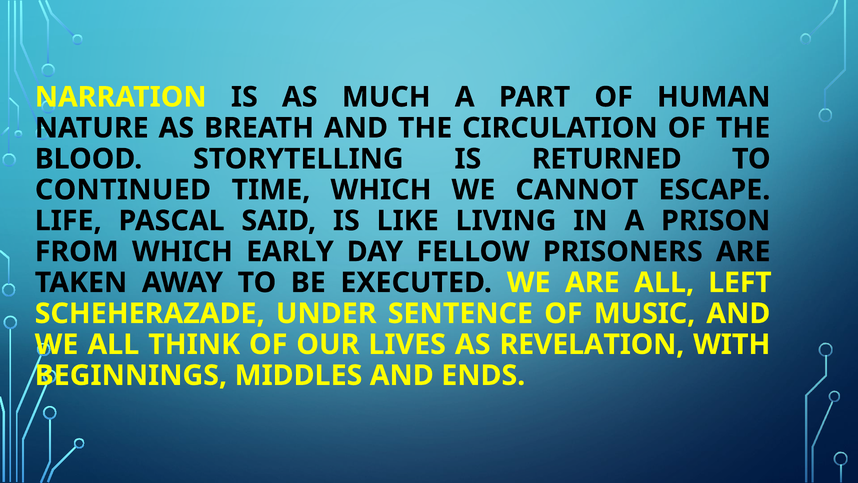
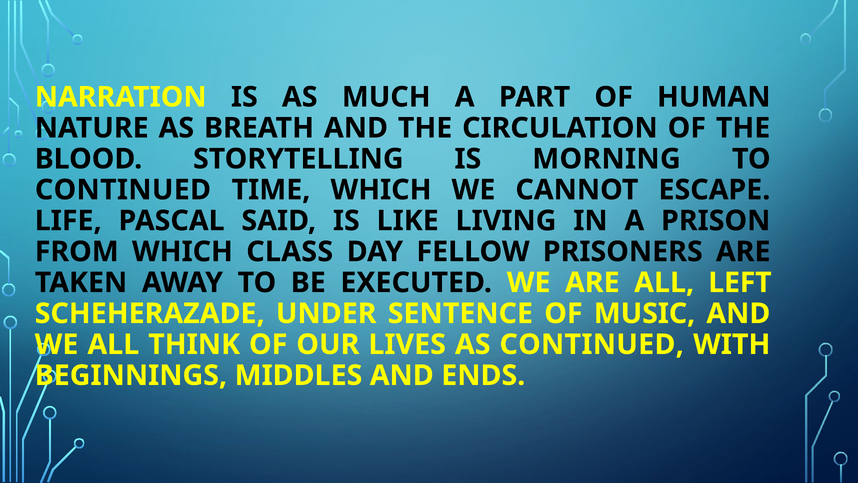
RETURNED: RETURNED -> MORNING
EARLY: EARLY -> CLASS
AS REVELATION: REVELATION -> CONTINUED
